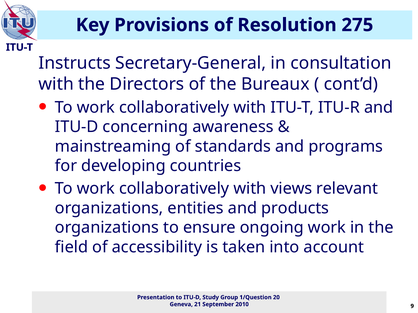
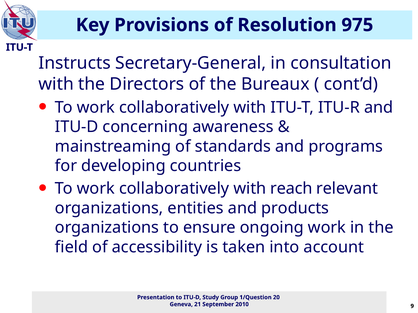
275: 275 -> 975
views: views -> reach
